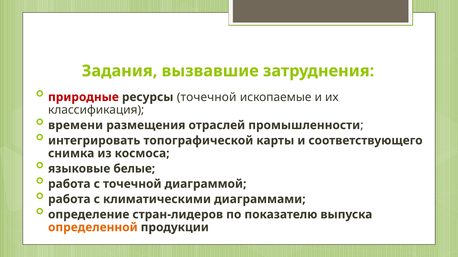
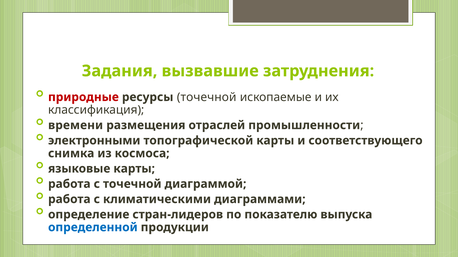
интегрировать: интегрировать -> электронными
языковые белые: белые -> карты
определенной colour: orange -> blue
